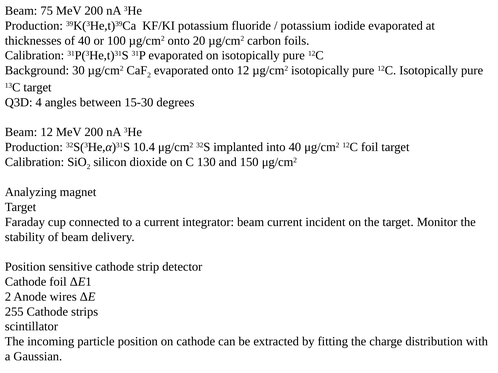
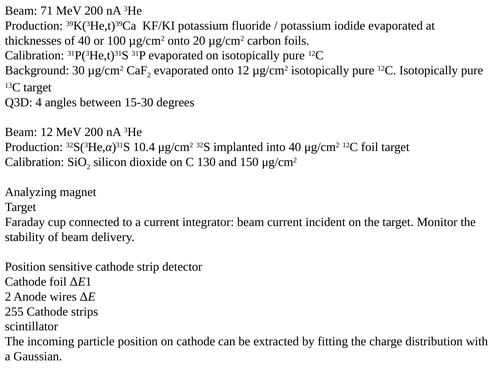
75: 75 -> 71
